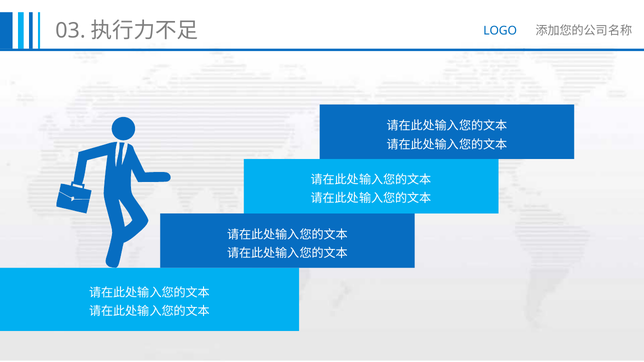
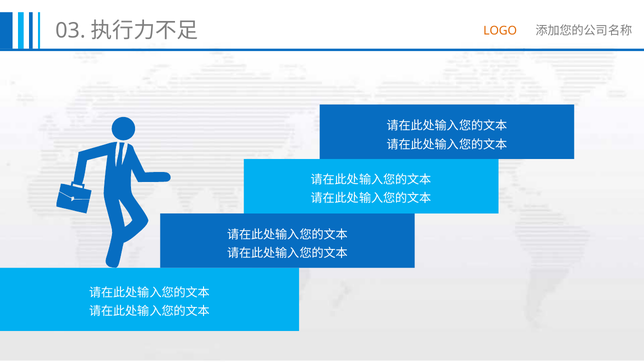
LOGO colour: blue -> orange
